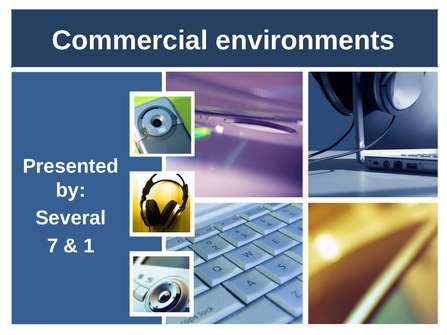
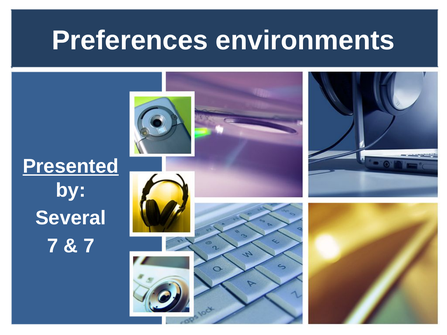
Commercial: Commercial -> Preferences
Presented underline: none -> present
1 at (89, 246): 1 -> 7
